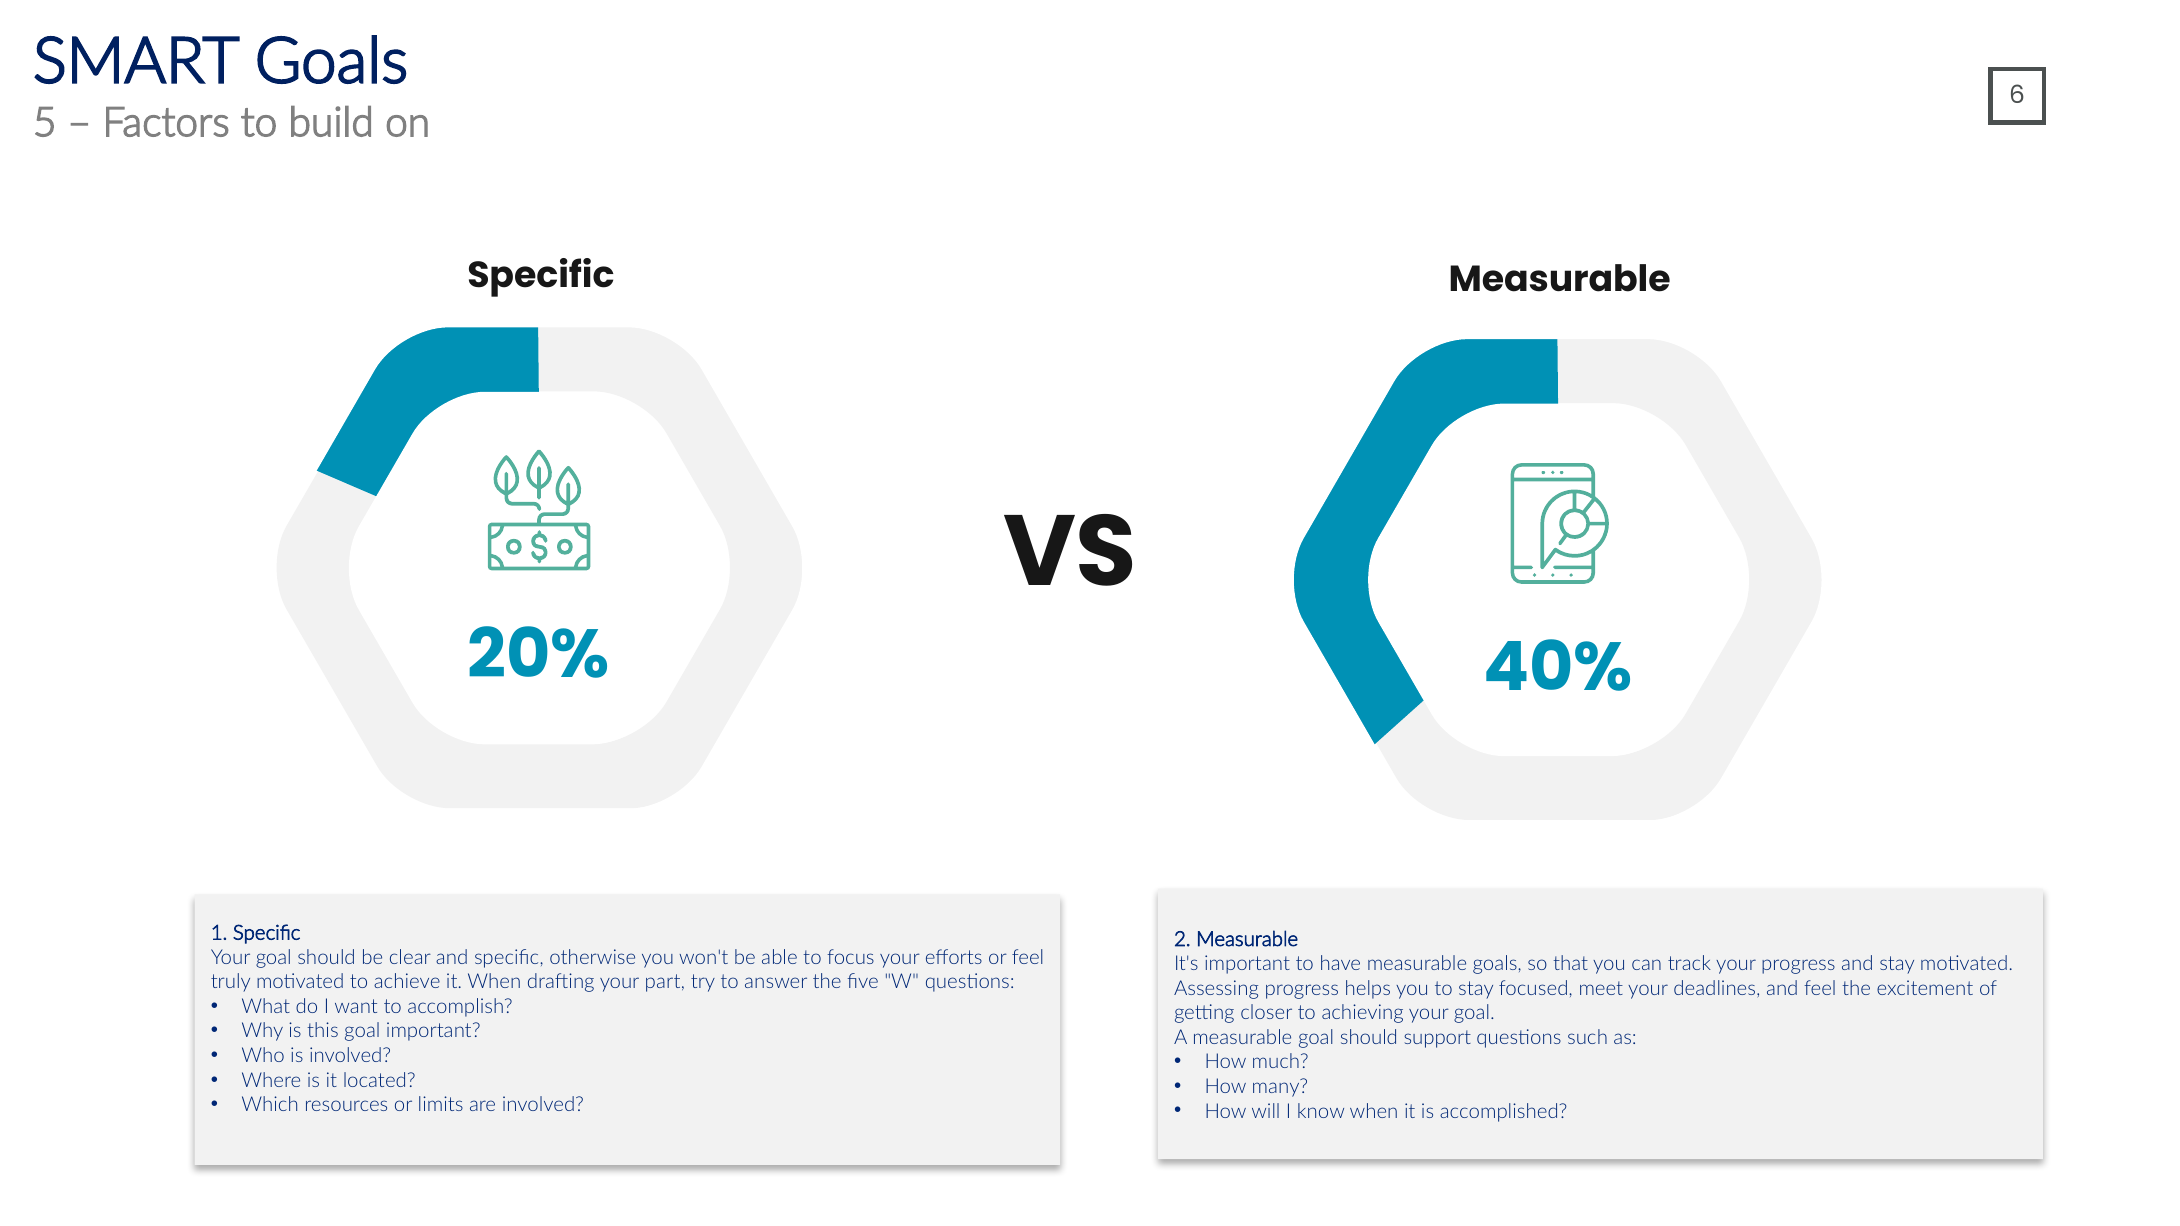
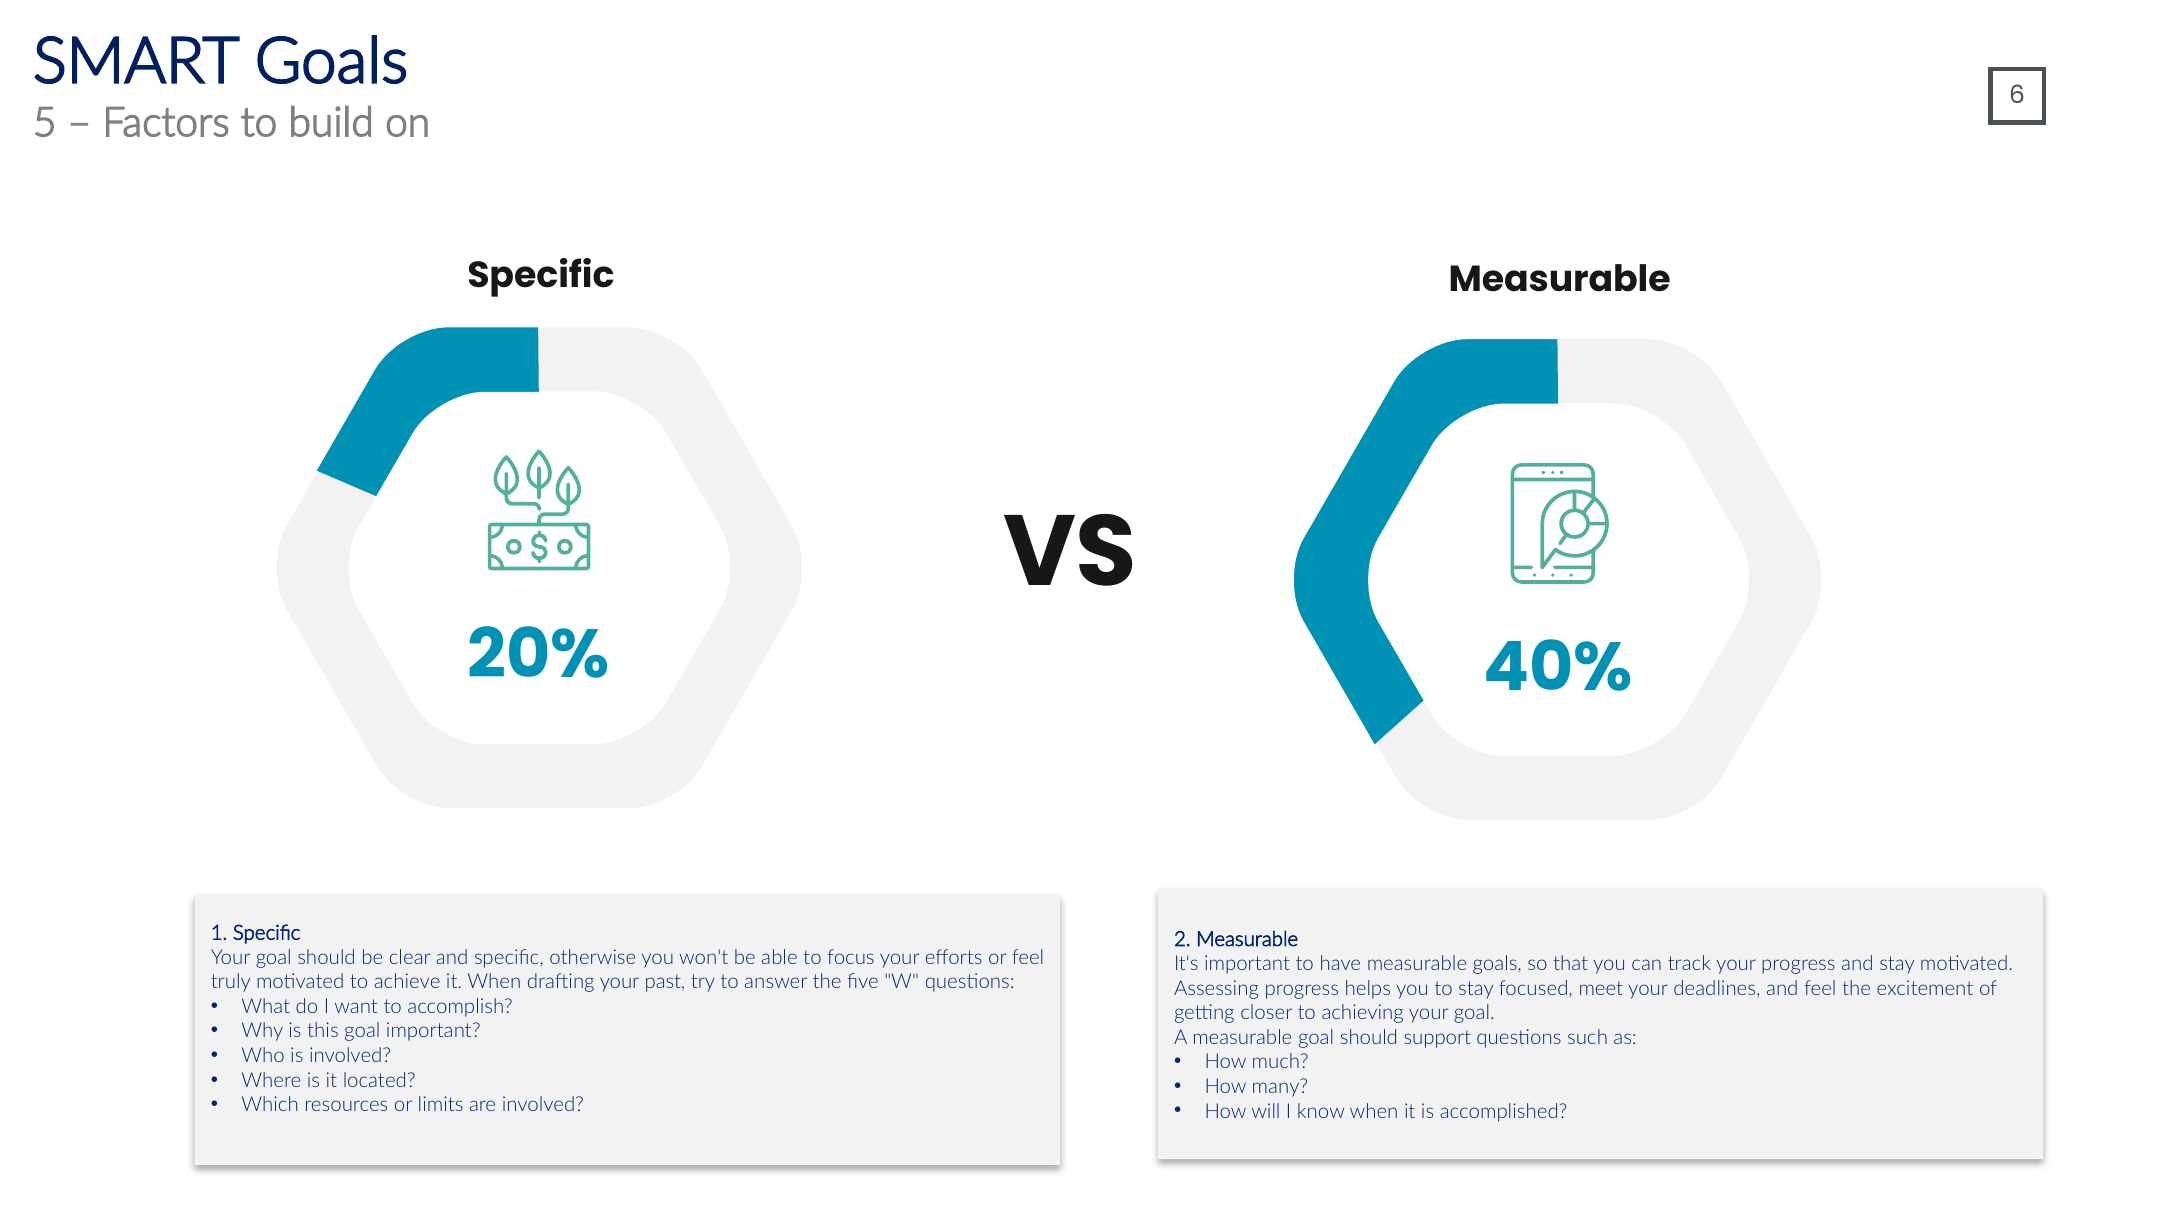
part: part -> past
